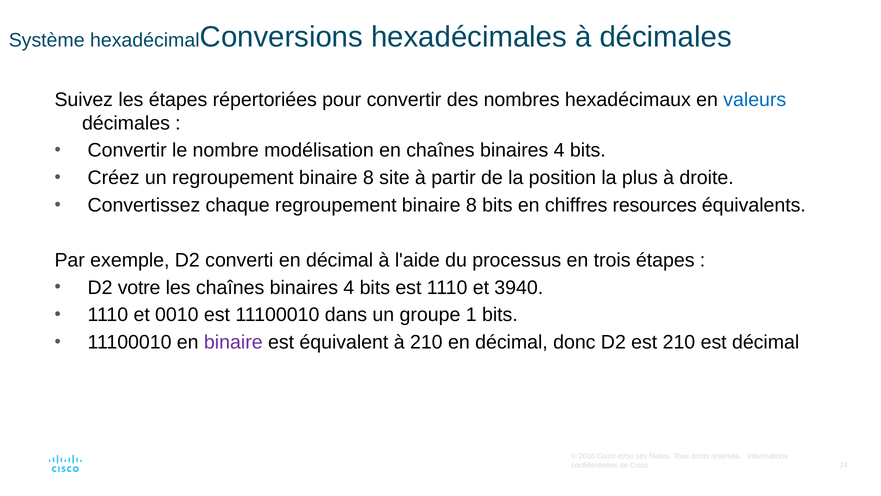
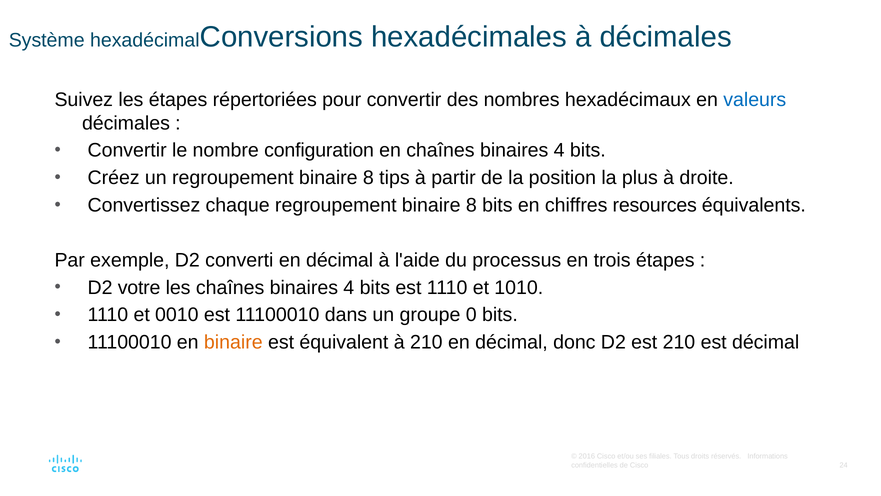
modélisation: modélisation -> configuration
site: site -> tips
3940: 3940 -> 1010
1: 1 -> 0
binaire at (233, 342) colour: purple -> orange
